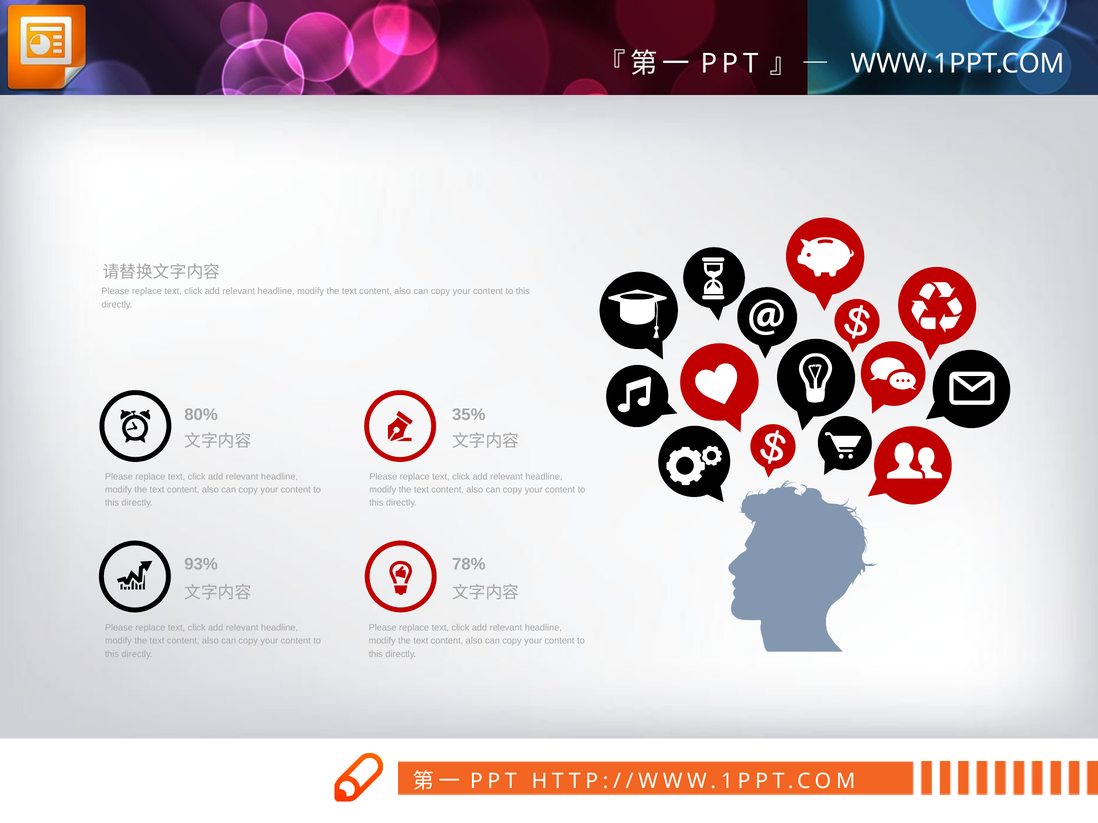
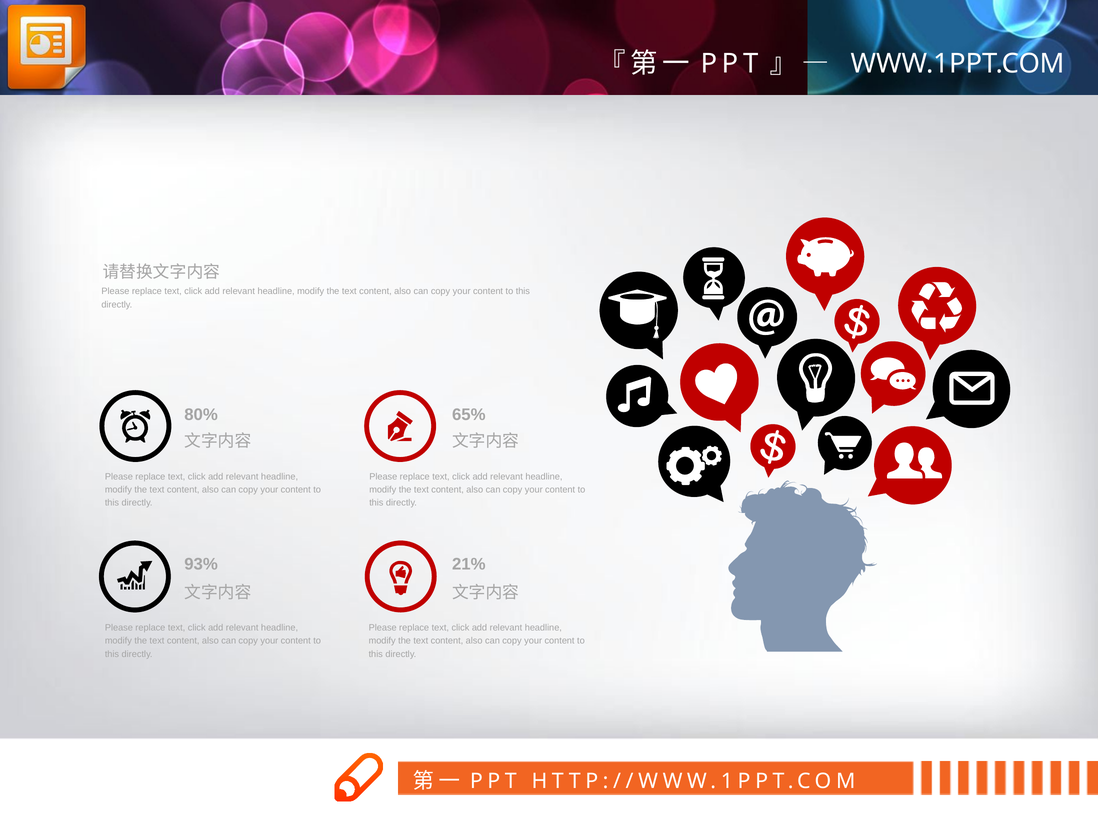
35%: 35% -> 65%
78%: 78% -> 21%
